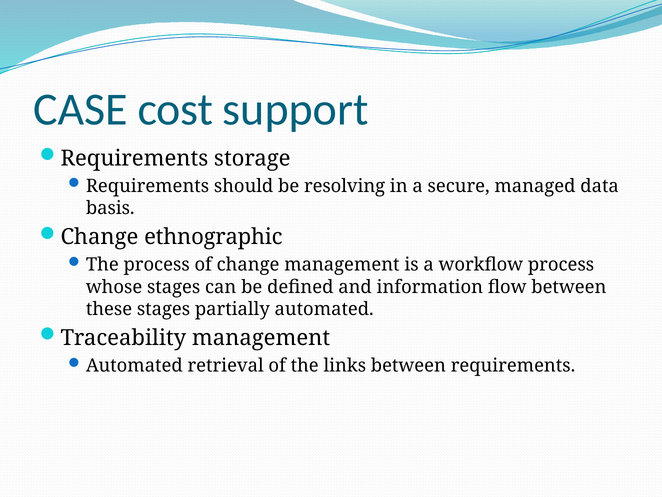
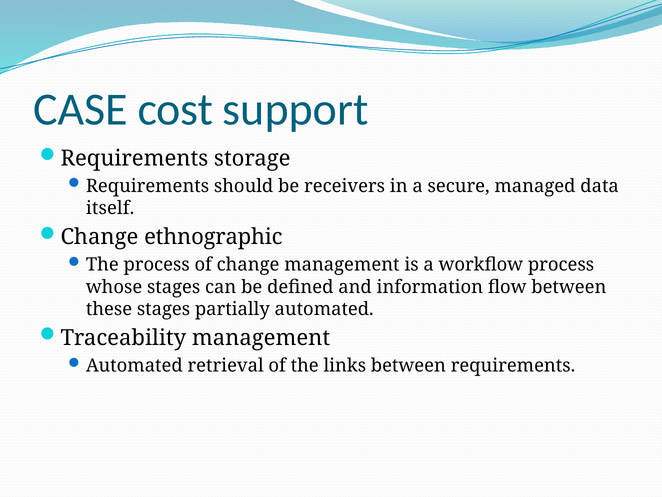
resolving: resolving -> receivers
basis: basis -> itself
